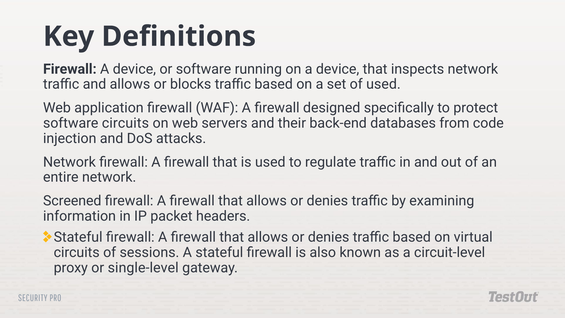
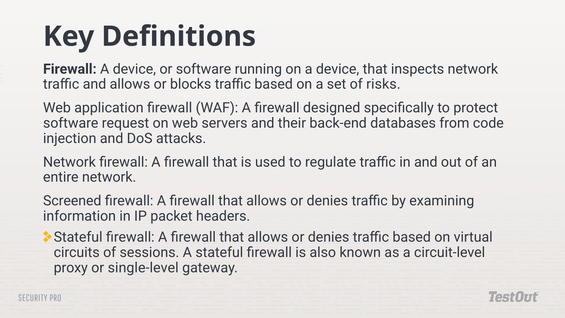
of used: used -> risks
software circuits: circuits -> request
